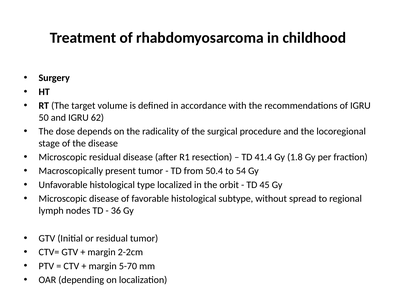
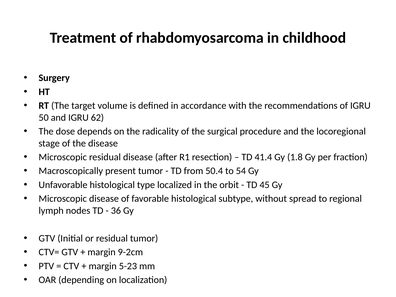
2-2cm: 2-2cm -> 9-2cm
5-70: 5-70 -> 5-23
